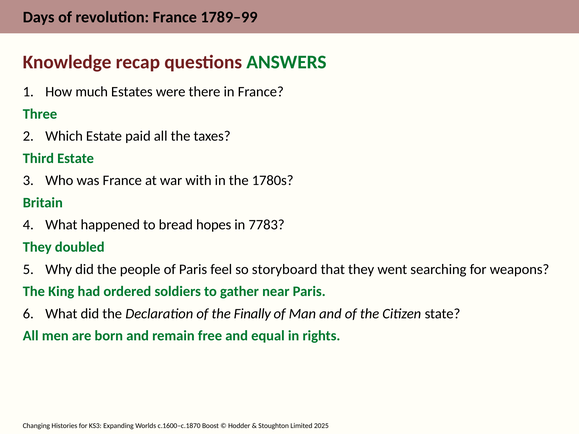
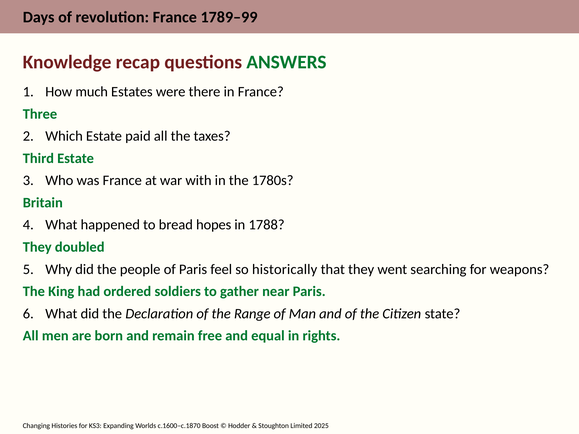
7783: 7783 -> 1788
storyboard: storyboard -> historically
Finally: Finally -> Range
